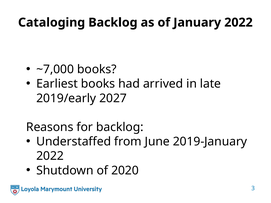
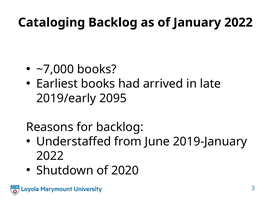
2027: 2027 -> 2095
